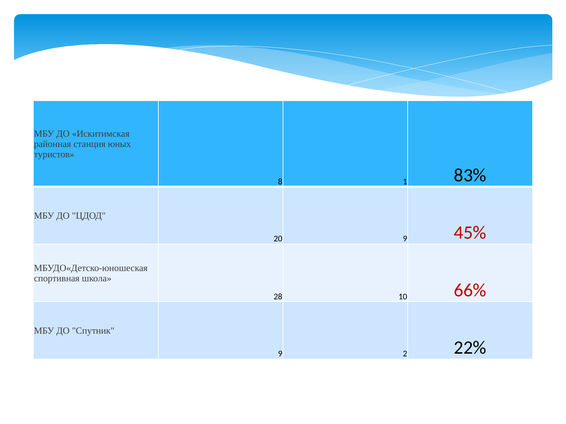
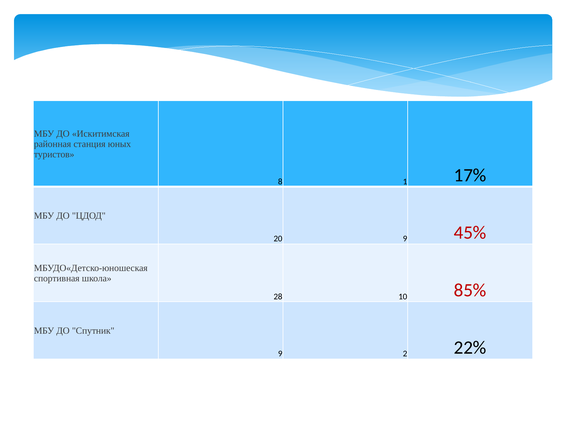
83%: 83% -> 17%
66%: 66% -> 85%
